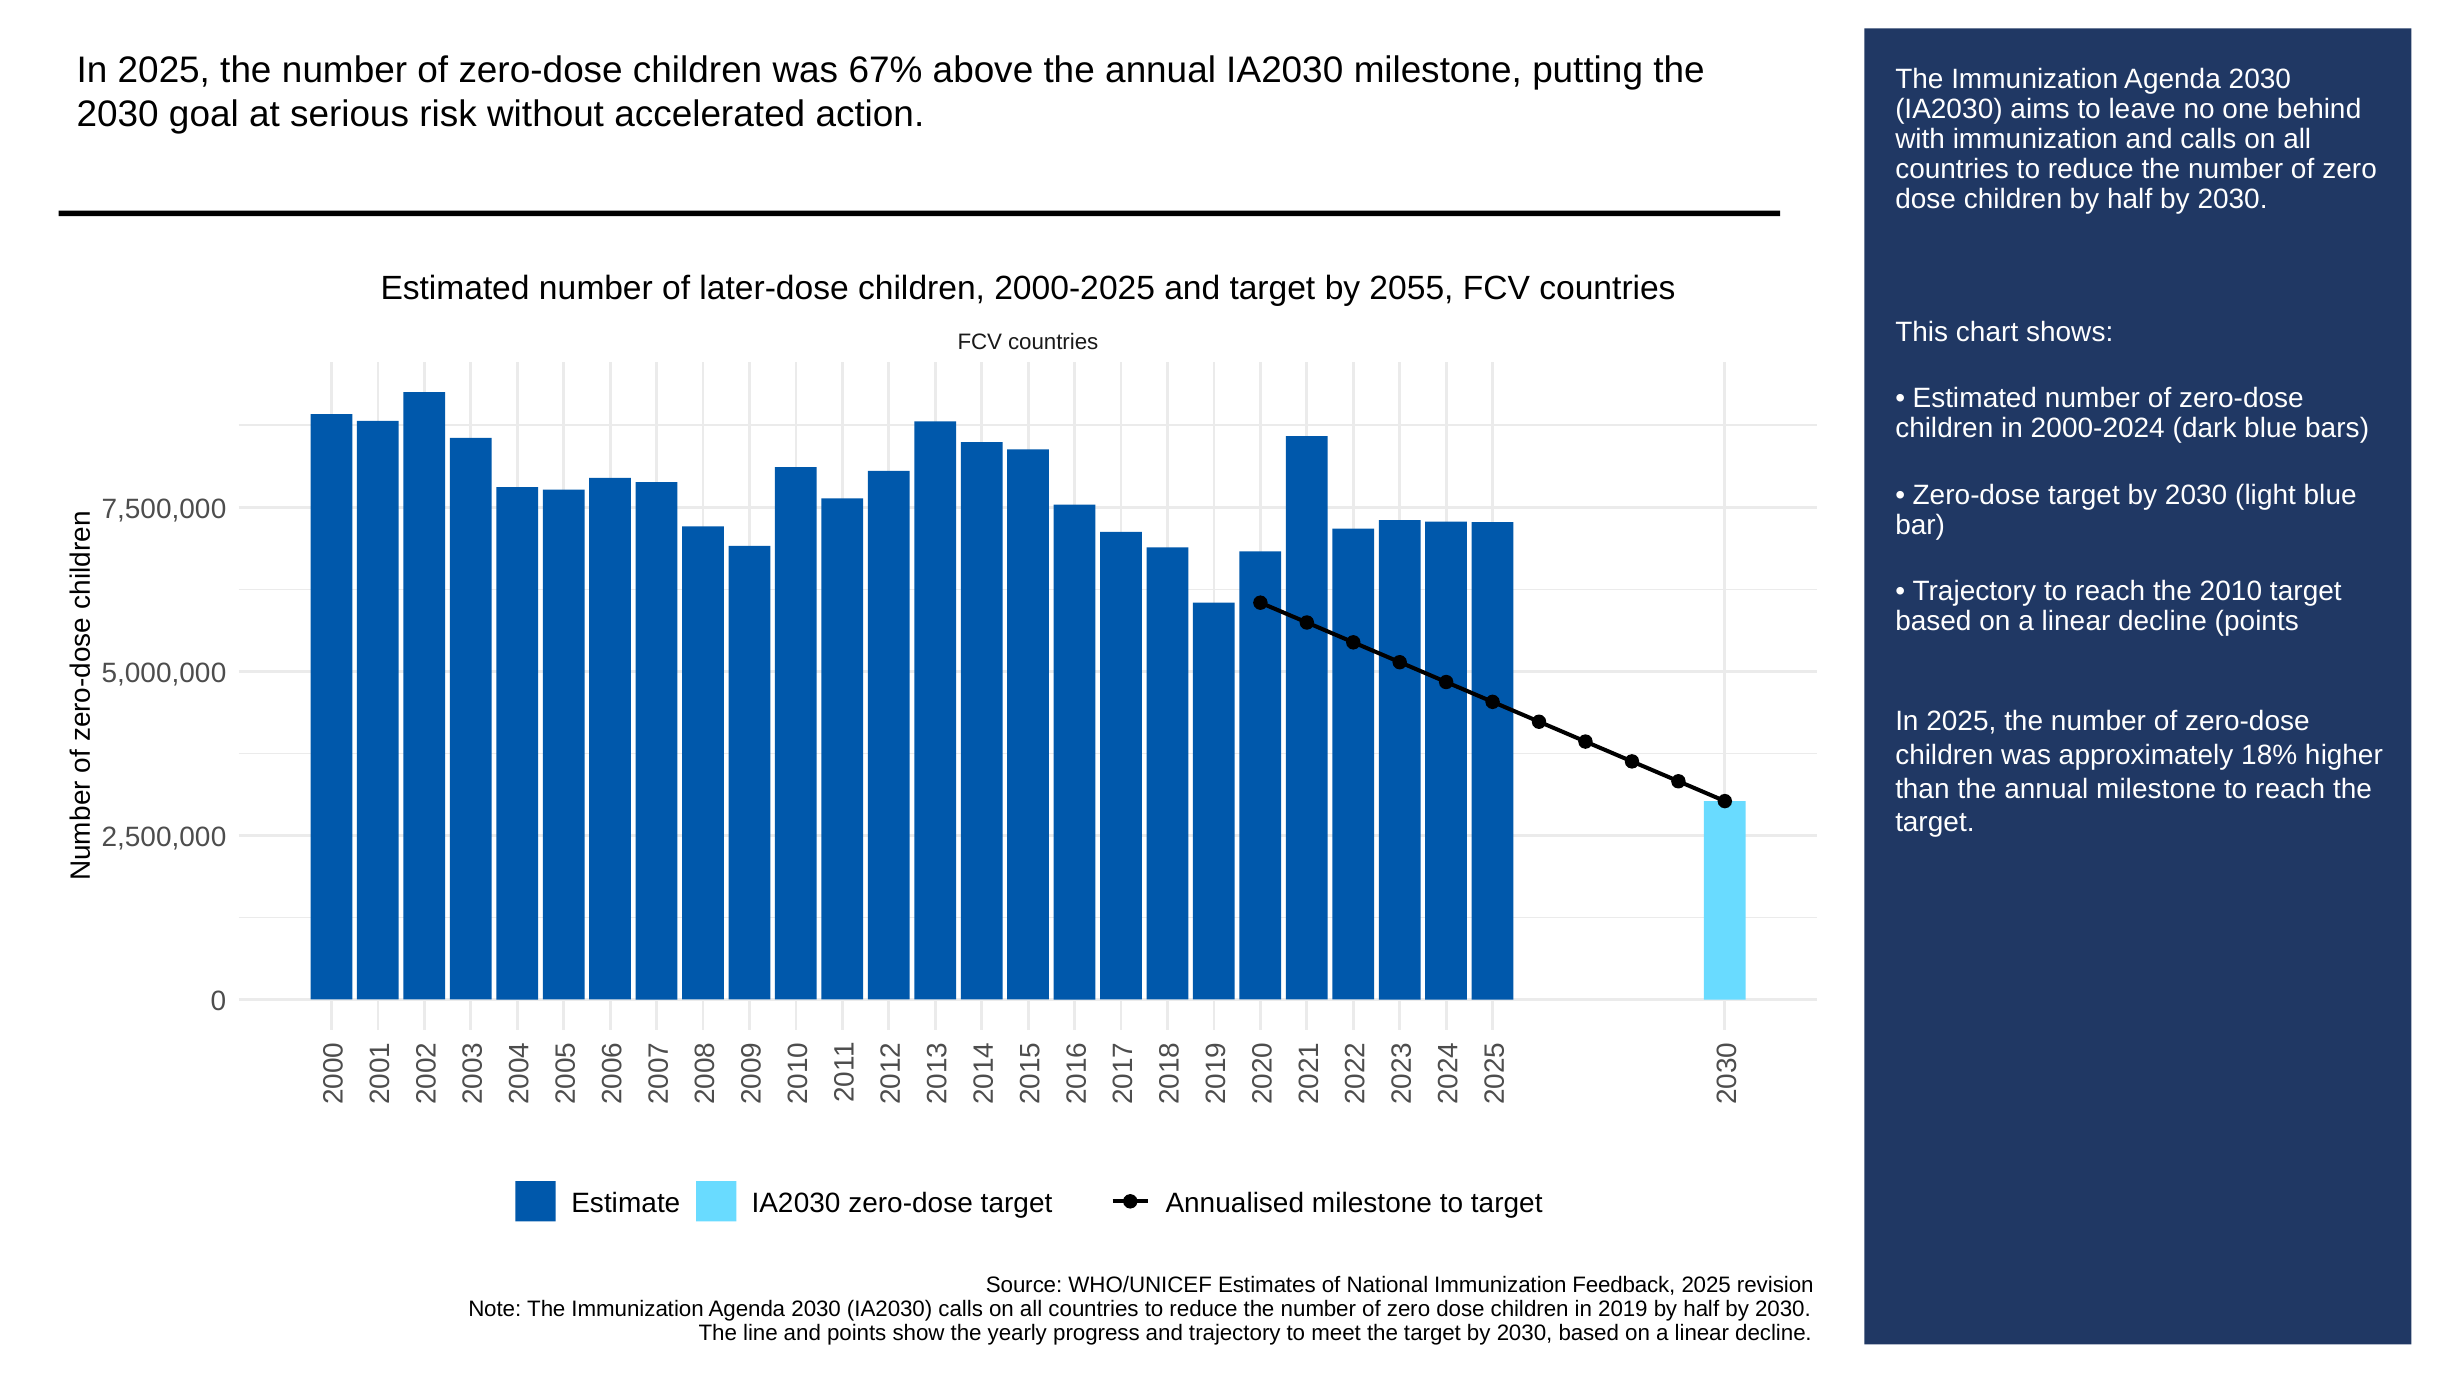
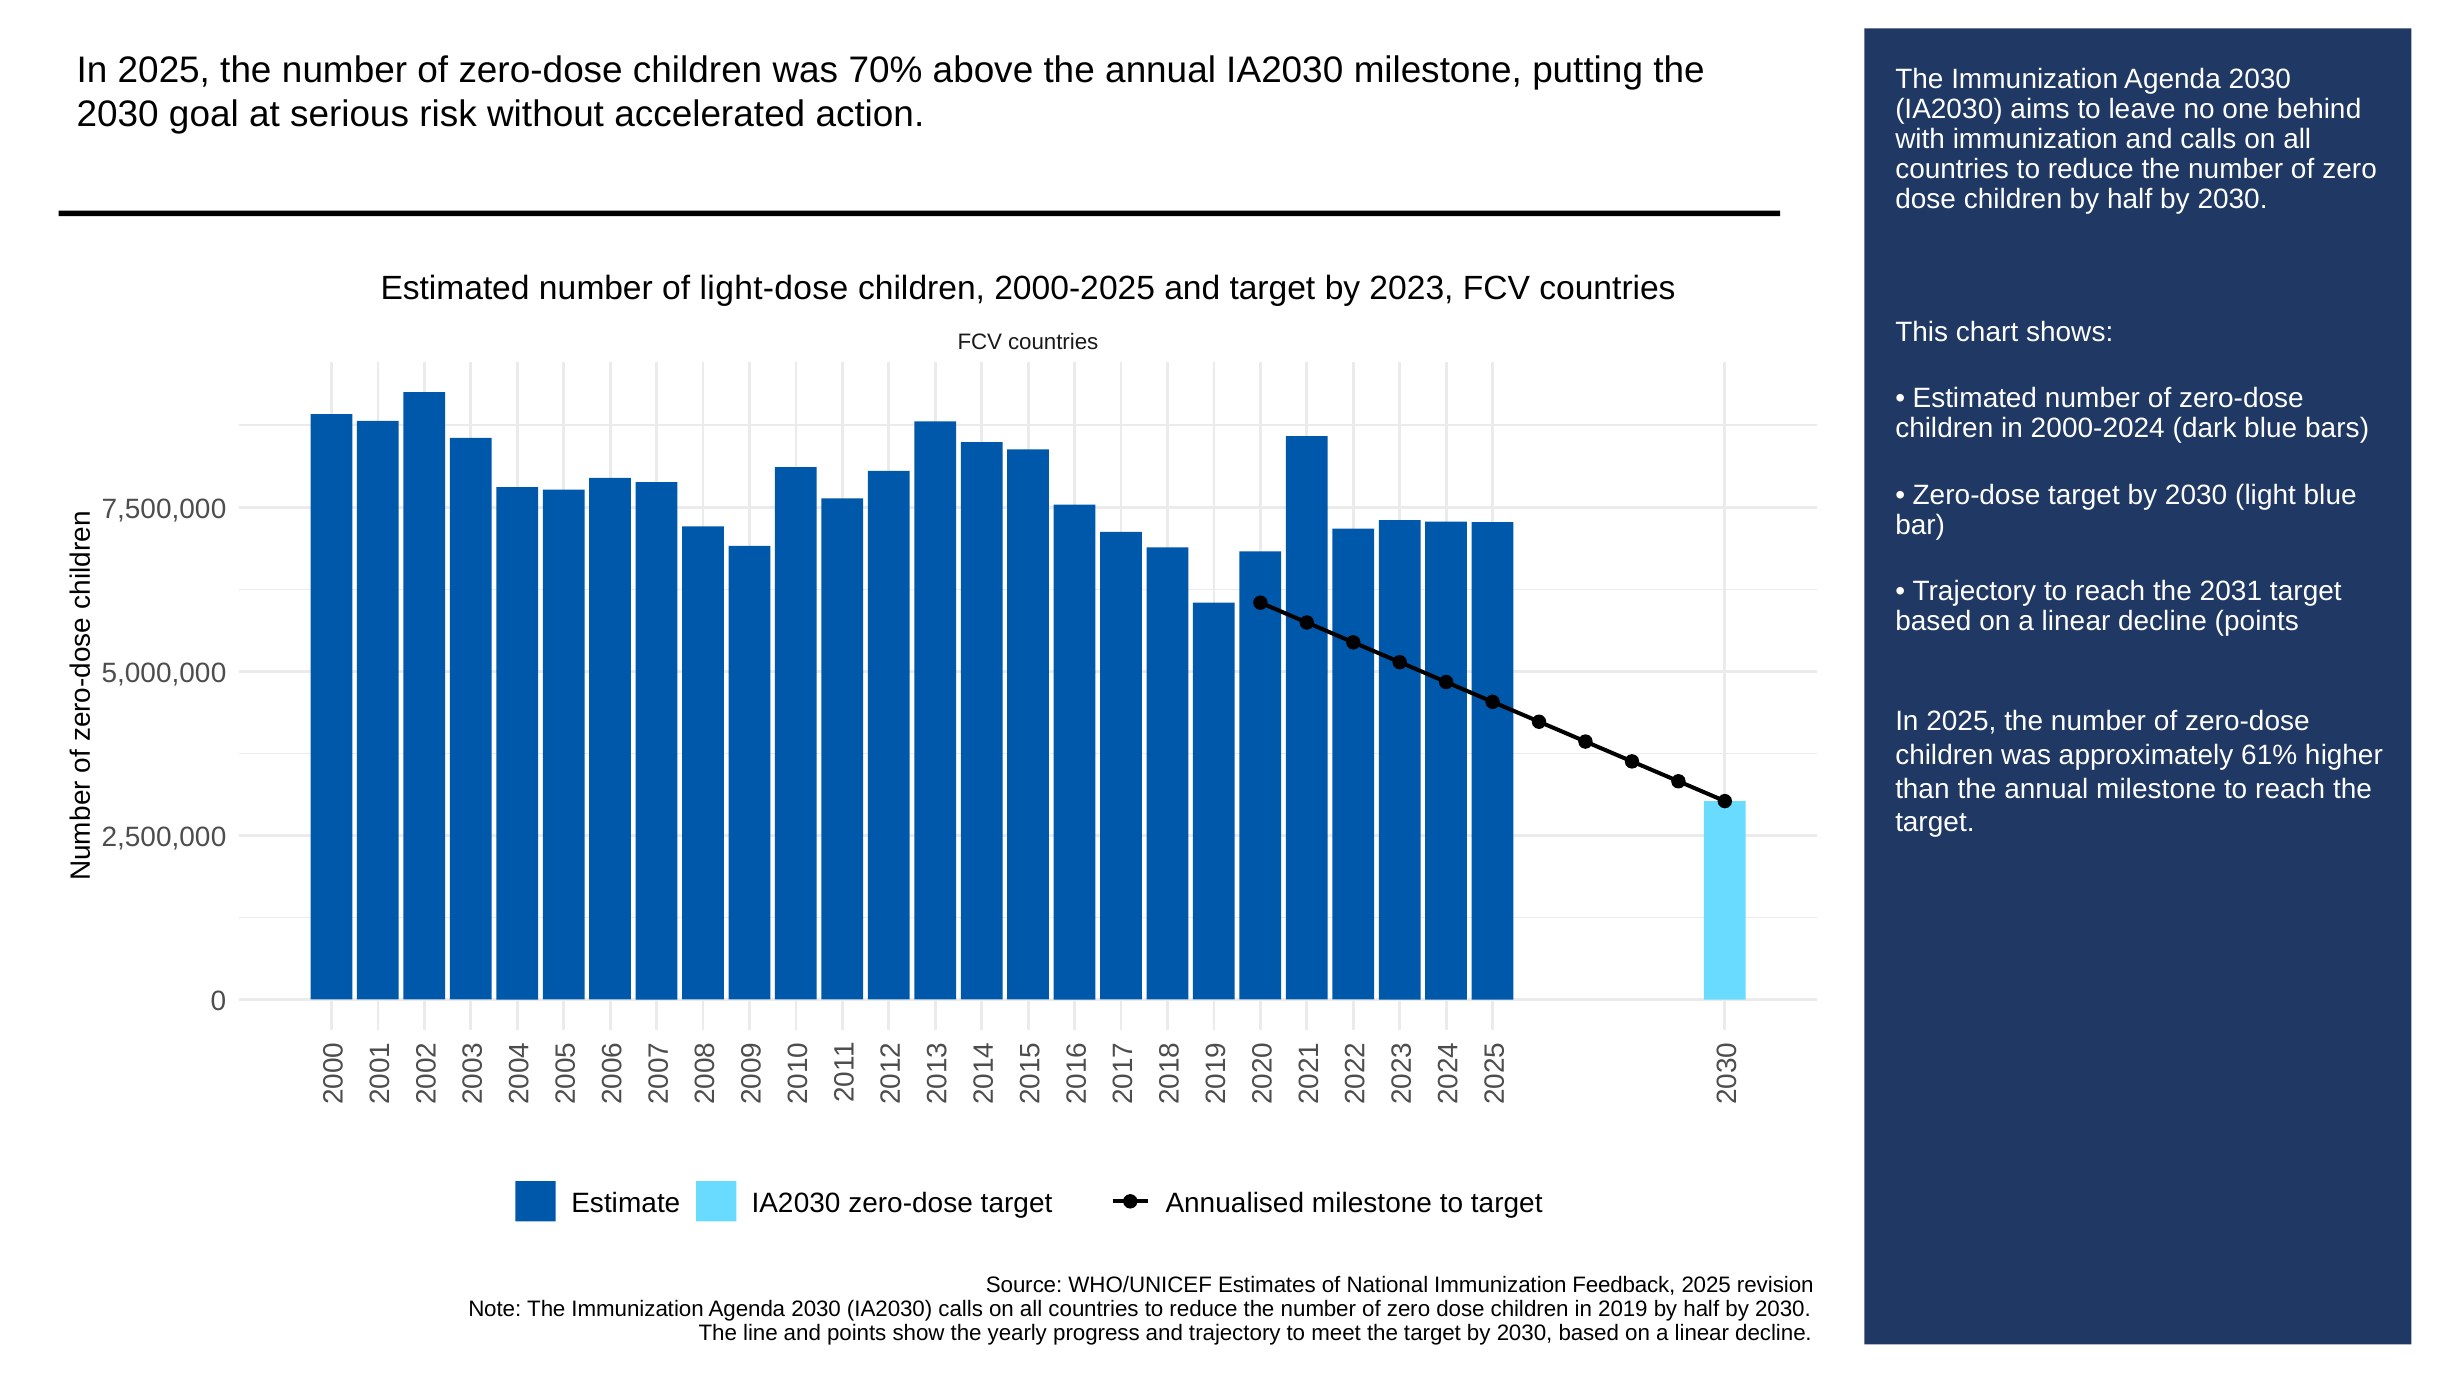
67%: 67% -> 70%
later-dose: later-dose -> light-dose
2055: 2055 -> 2023
2010: 2010 -> 2031
18%: 18% -> 61%
